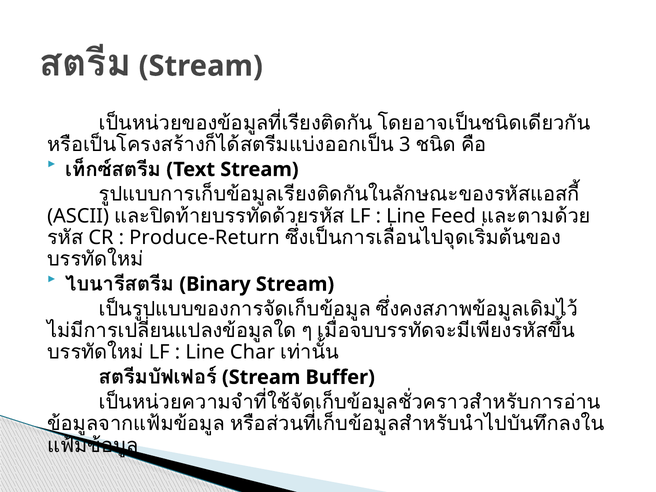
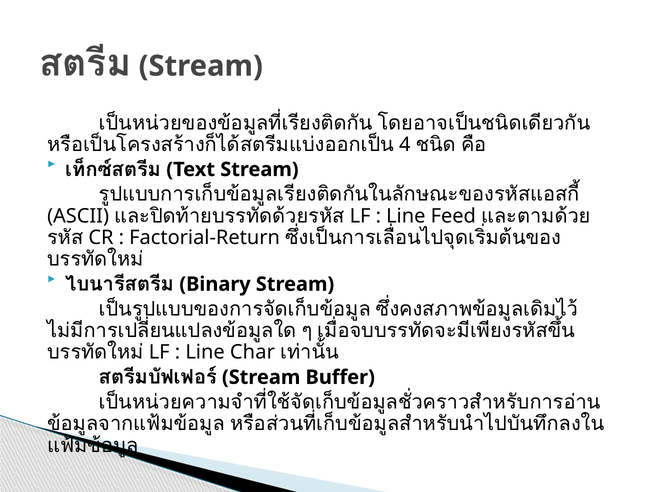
3: 3 -> 4
Produce-Return: Produce-Return -> Factorial-Return
